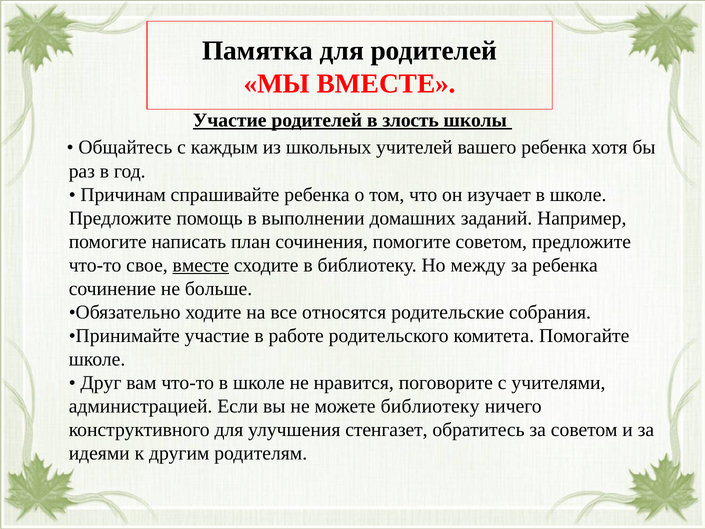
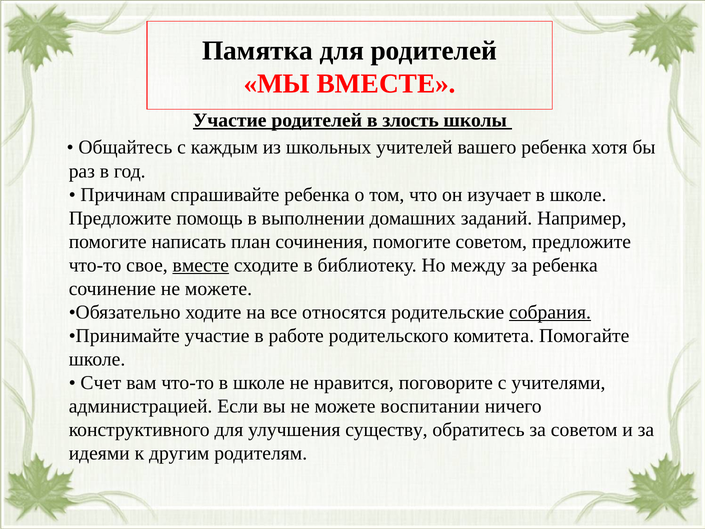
сочинение не больше: больше -> можете
собрания underline: none -> present
Друг: Друг -> Счет
можете библиотеку: библиотеку -> воспитании
стенгазет: стенгазет -> существу
